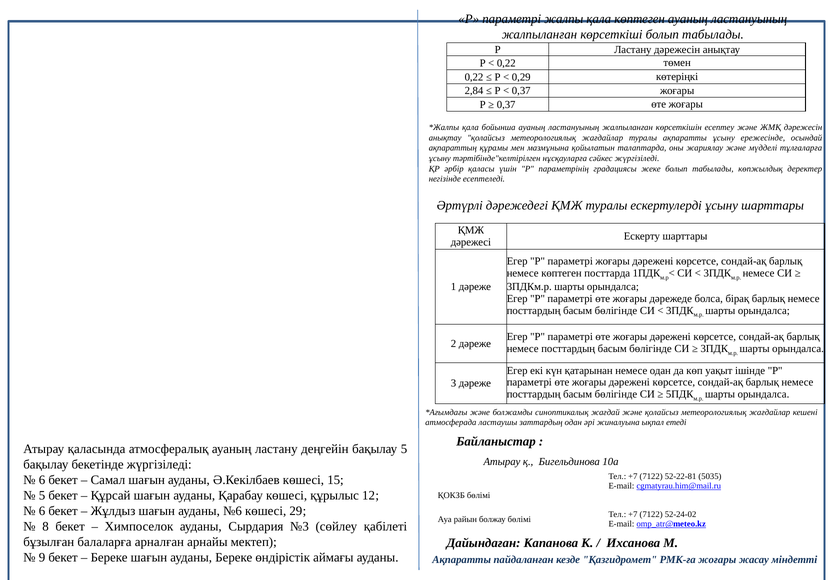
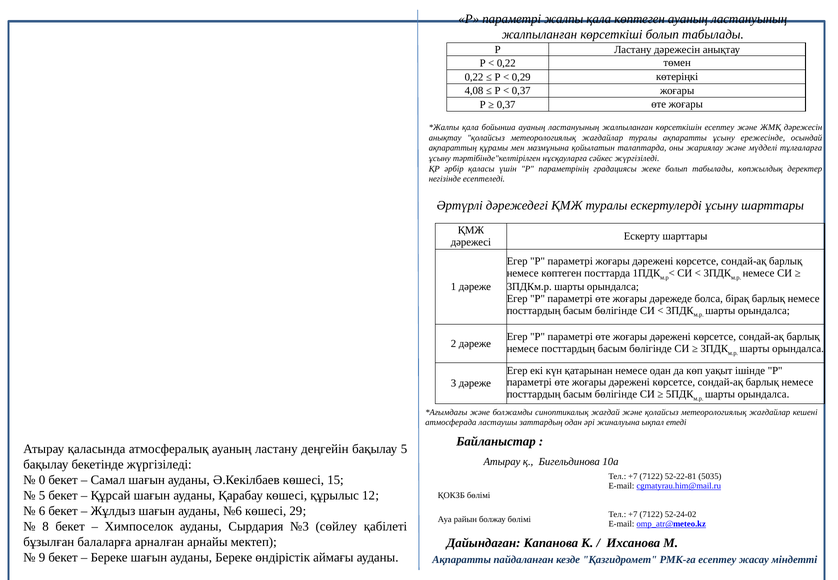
2,84: 2,84 -> 4,08
6 at (42, 480): 6 -> 0
РМК-ға жоғары: жоғары -> есептеу
